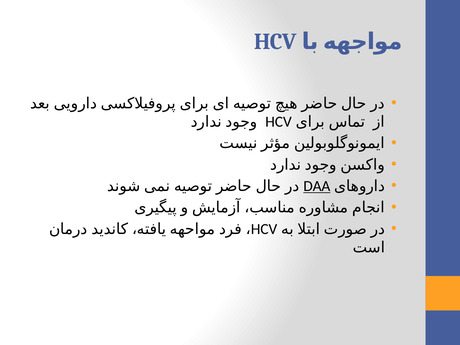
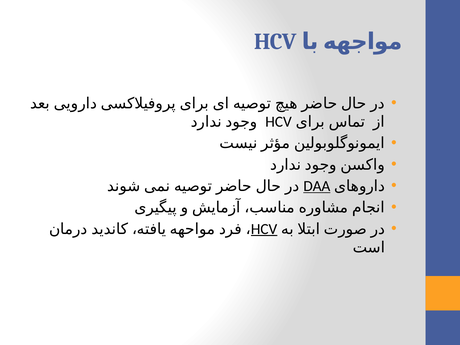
HCV at (264, 229) underline: none -> present
